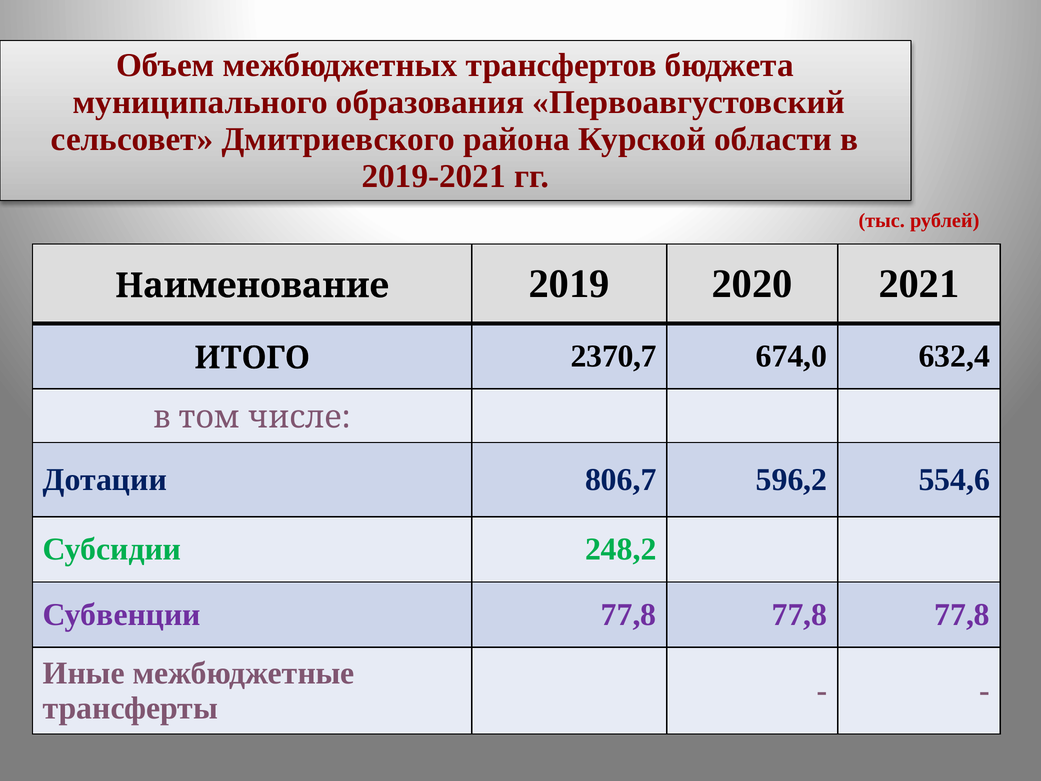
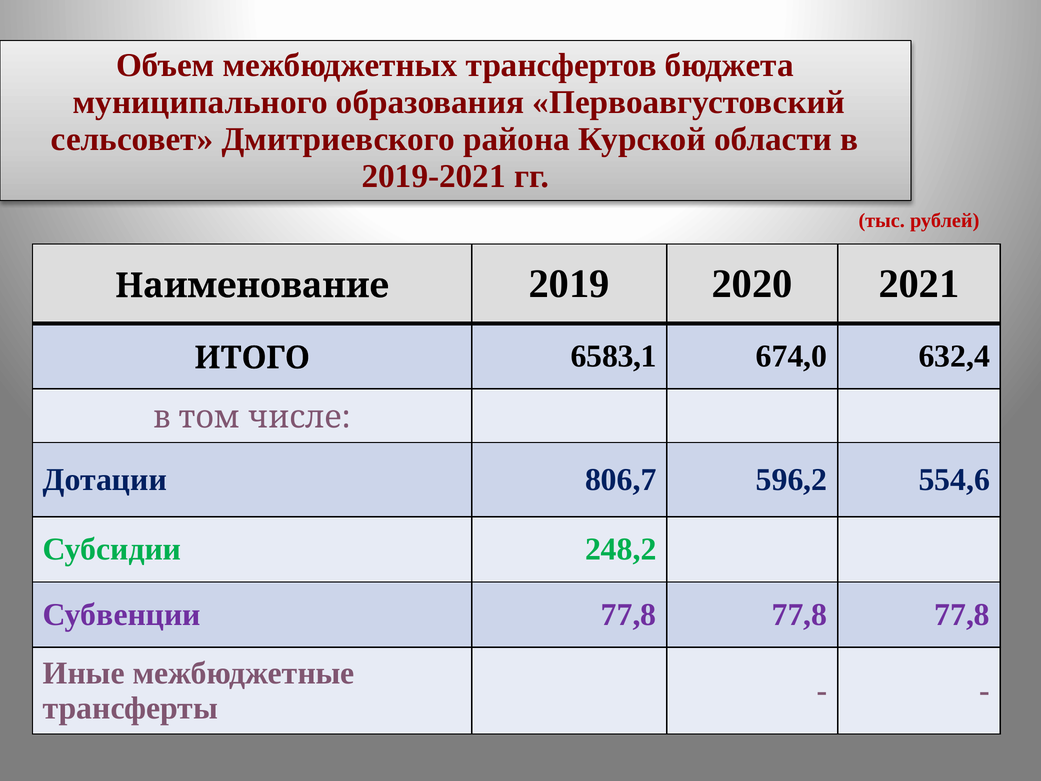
2370,7: 2370,7 -> 6583,1
